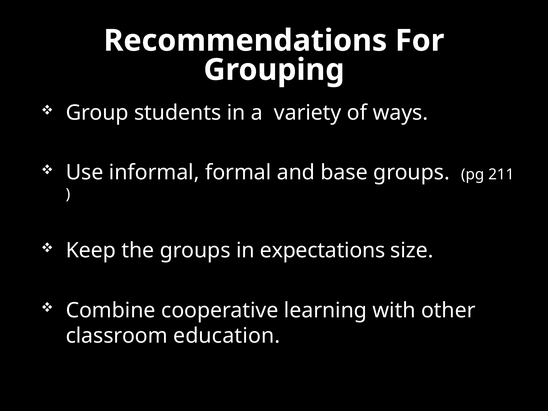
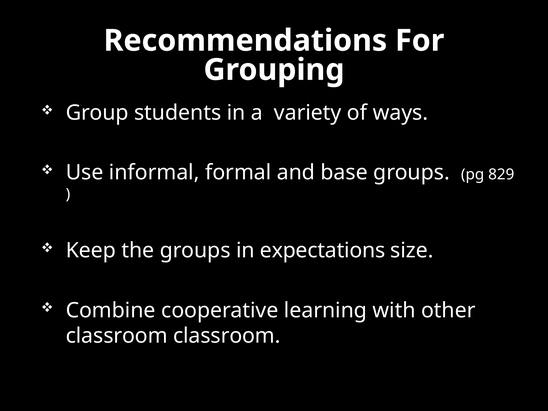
211: 211 -> 829
classroom education: education -> classroom
